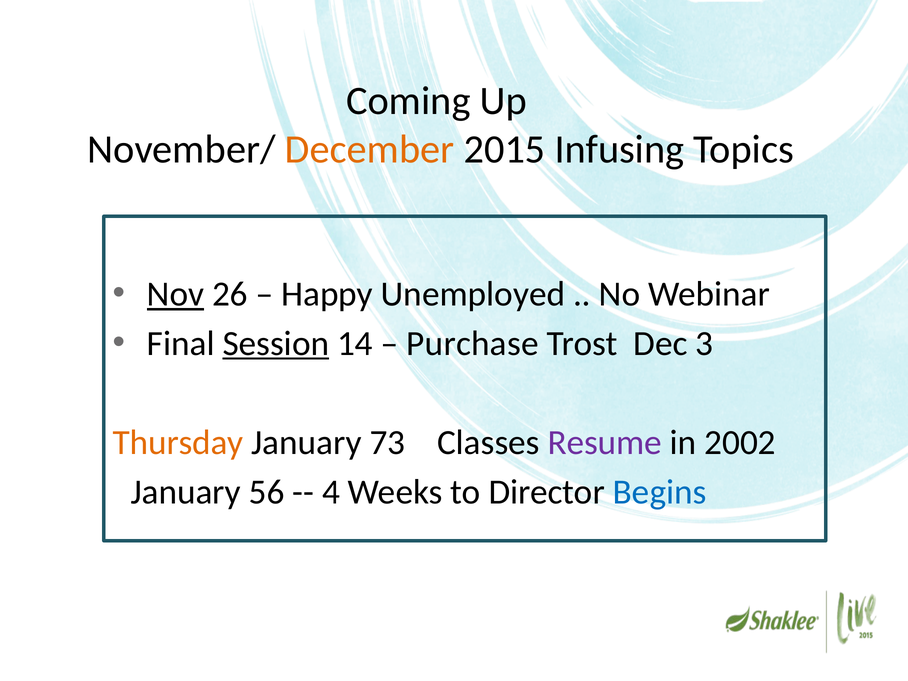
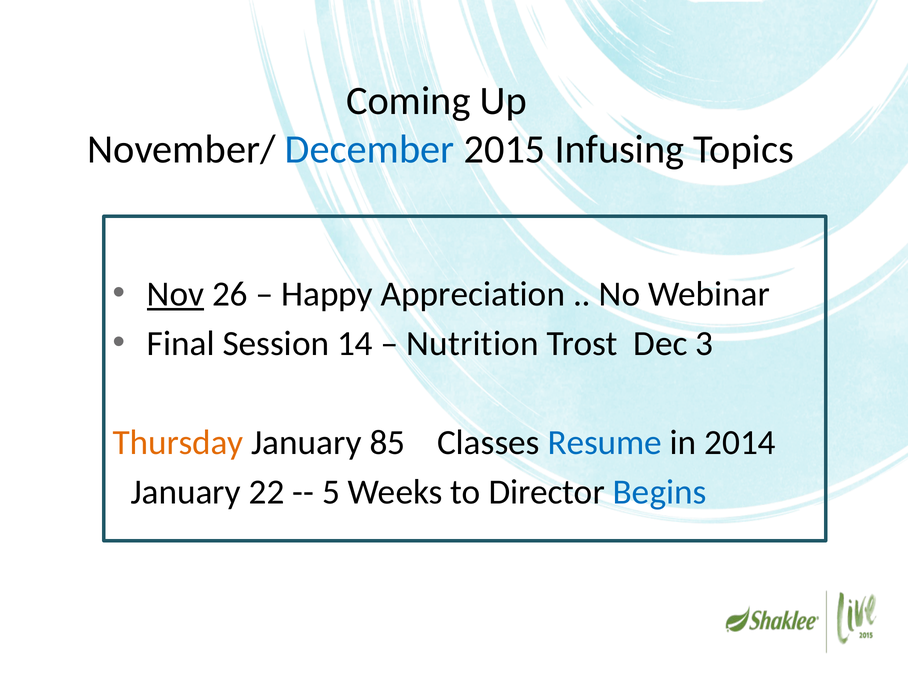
December colour: orange -> blue
Unemployed: Unemployed -> Appreciation
Session underline: present -> none
Purchase: Purchase -> Nutrition
73: 73 -> 85
Resume colour: purple -> blue
2002: 2002 -> 2014
56: 56 -> 22
4: 4 -> 5
